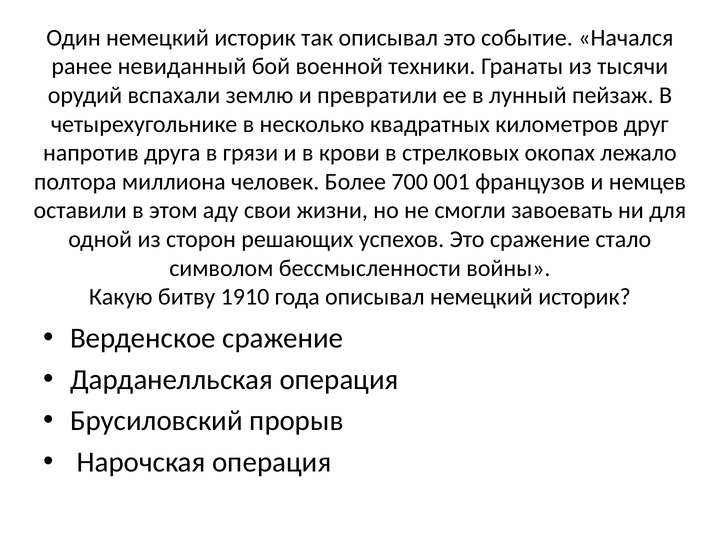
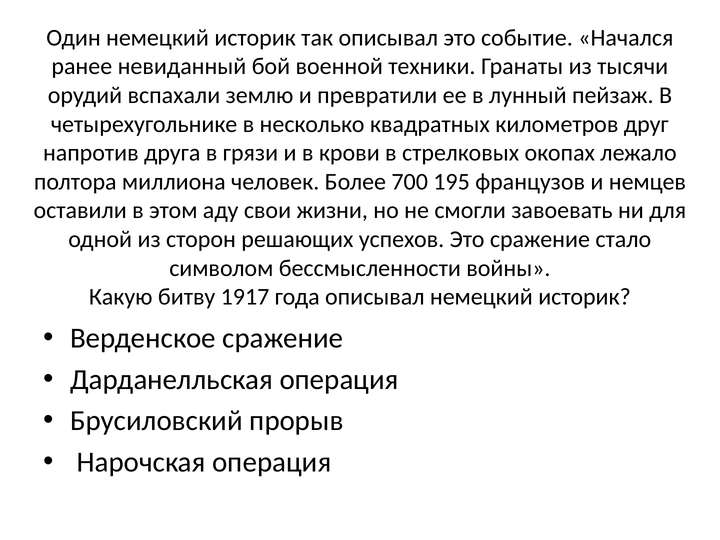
001: 001 -> 195
1910: 1910 -> 1917
